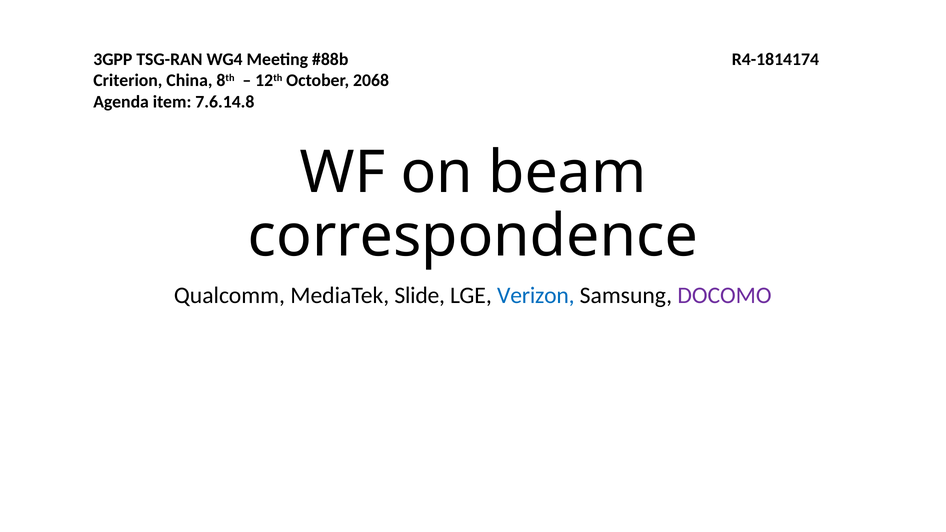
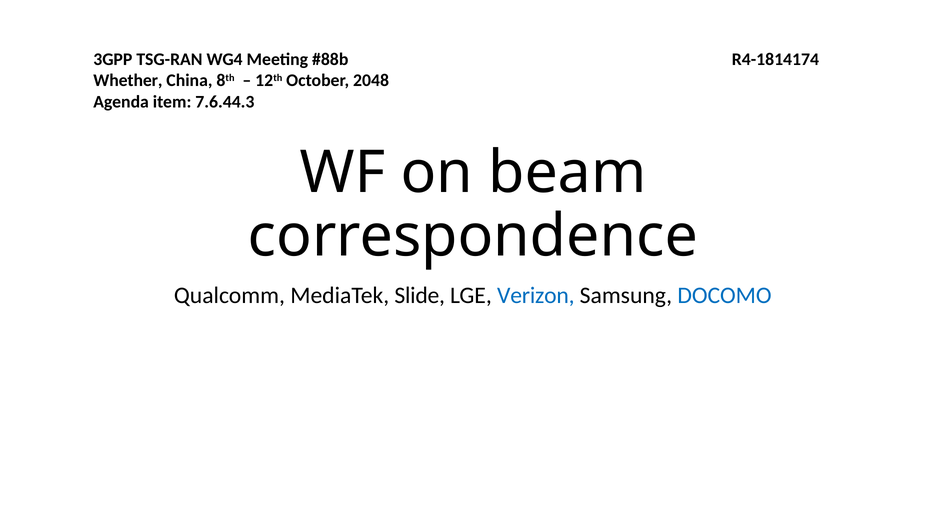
Criterion: Criterion -> Whether
2068: 2068 -> 2048
7.6.14.8: 7.6.14.8 -> 7.6.44.3
DOCOMO colour: purple -> blue
